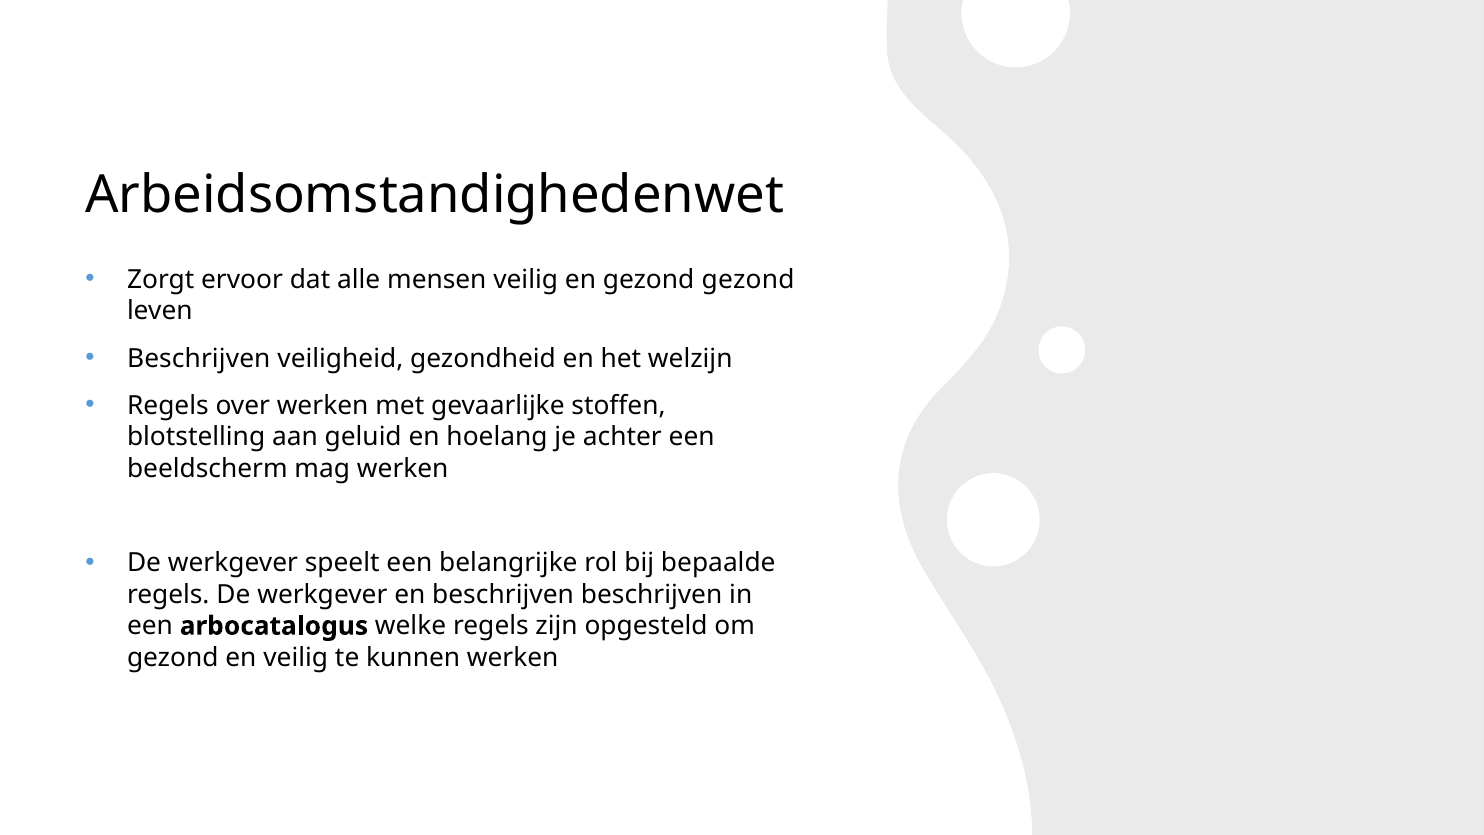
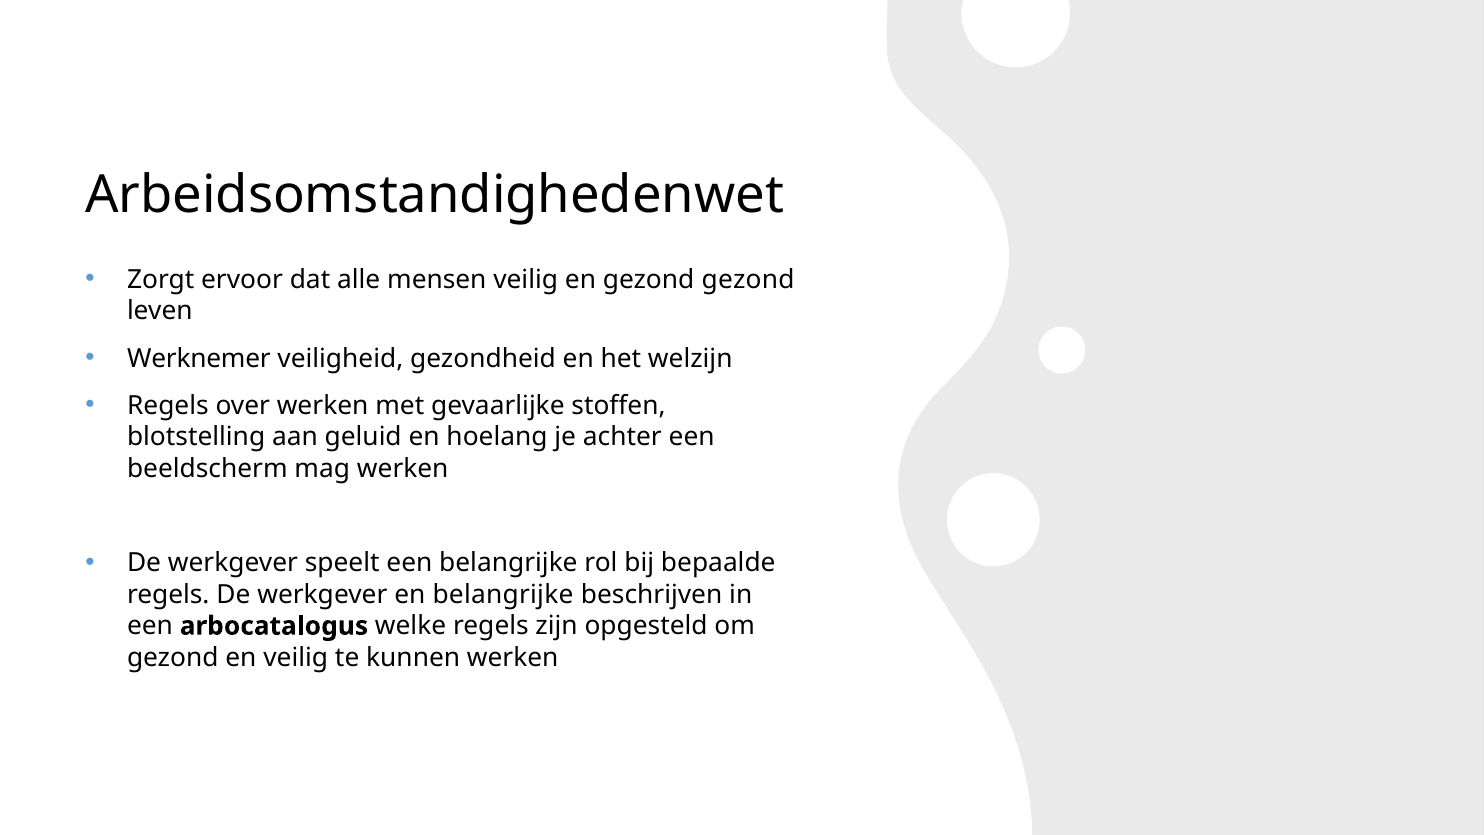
Beschrijven at (199, 358): Beschrijven -> Werknemer
en beschrijven: beschrijven -> belangrijke
